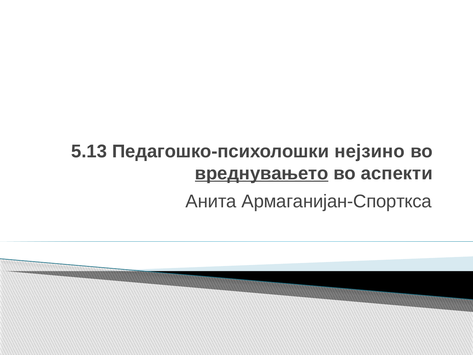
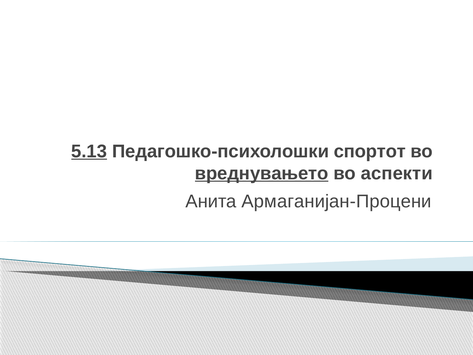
5.13 underline: none -> present
нејзино: нејзино -> спортот
Армаганијан-Спорткса: Армаганијан-Спорткса -> Армаганијан-Процени
